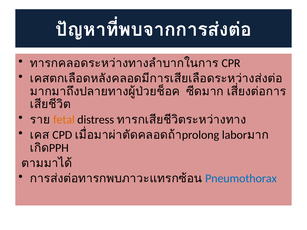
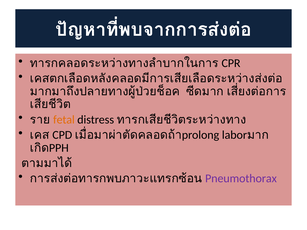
Pneumothorax colour: blue -> purple
